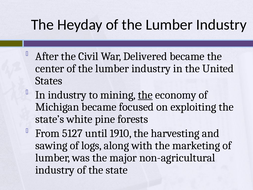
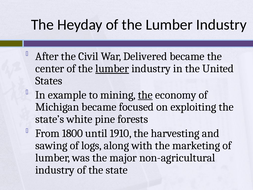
lumber at (112, 68) underline: none -> present
In industry: industry -> example
5127: 5127 -> 1800
